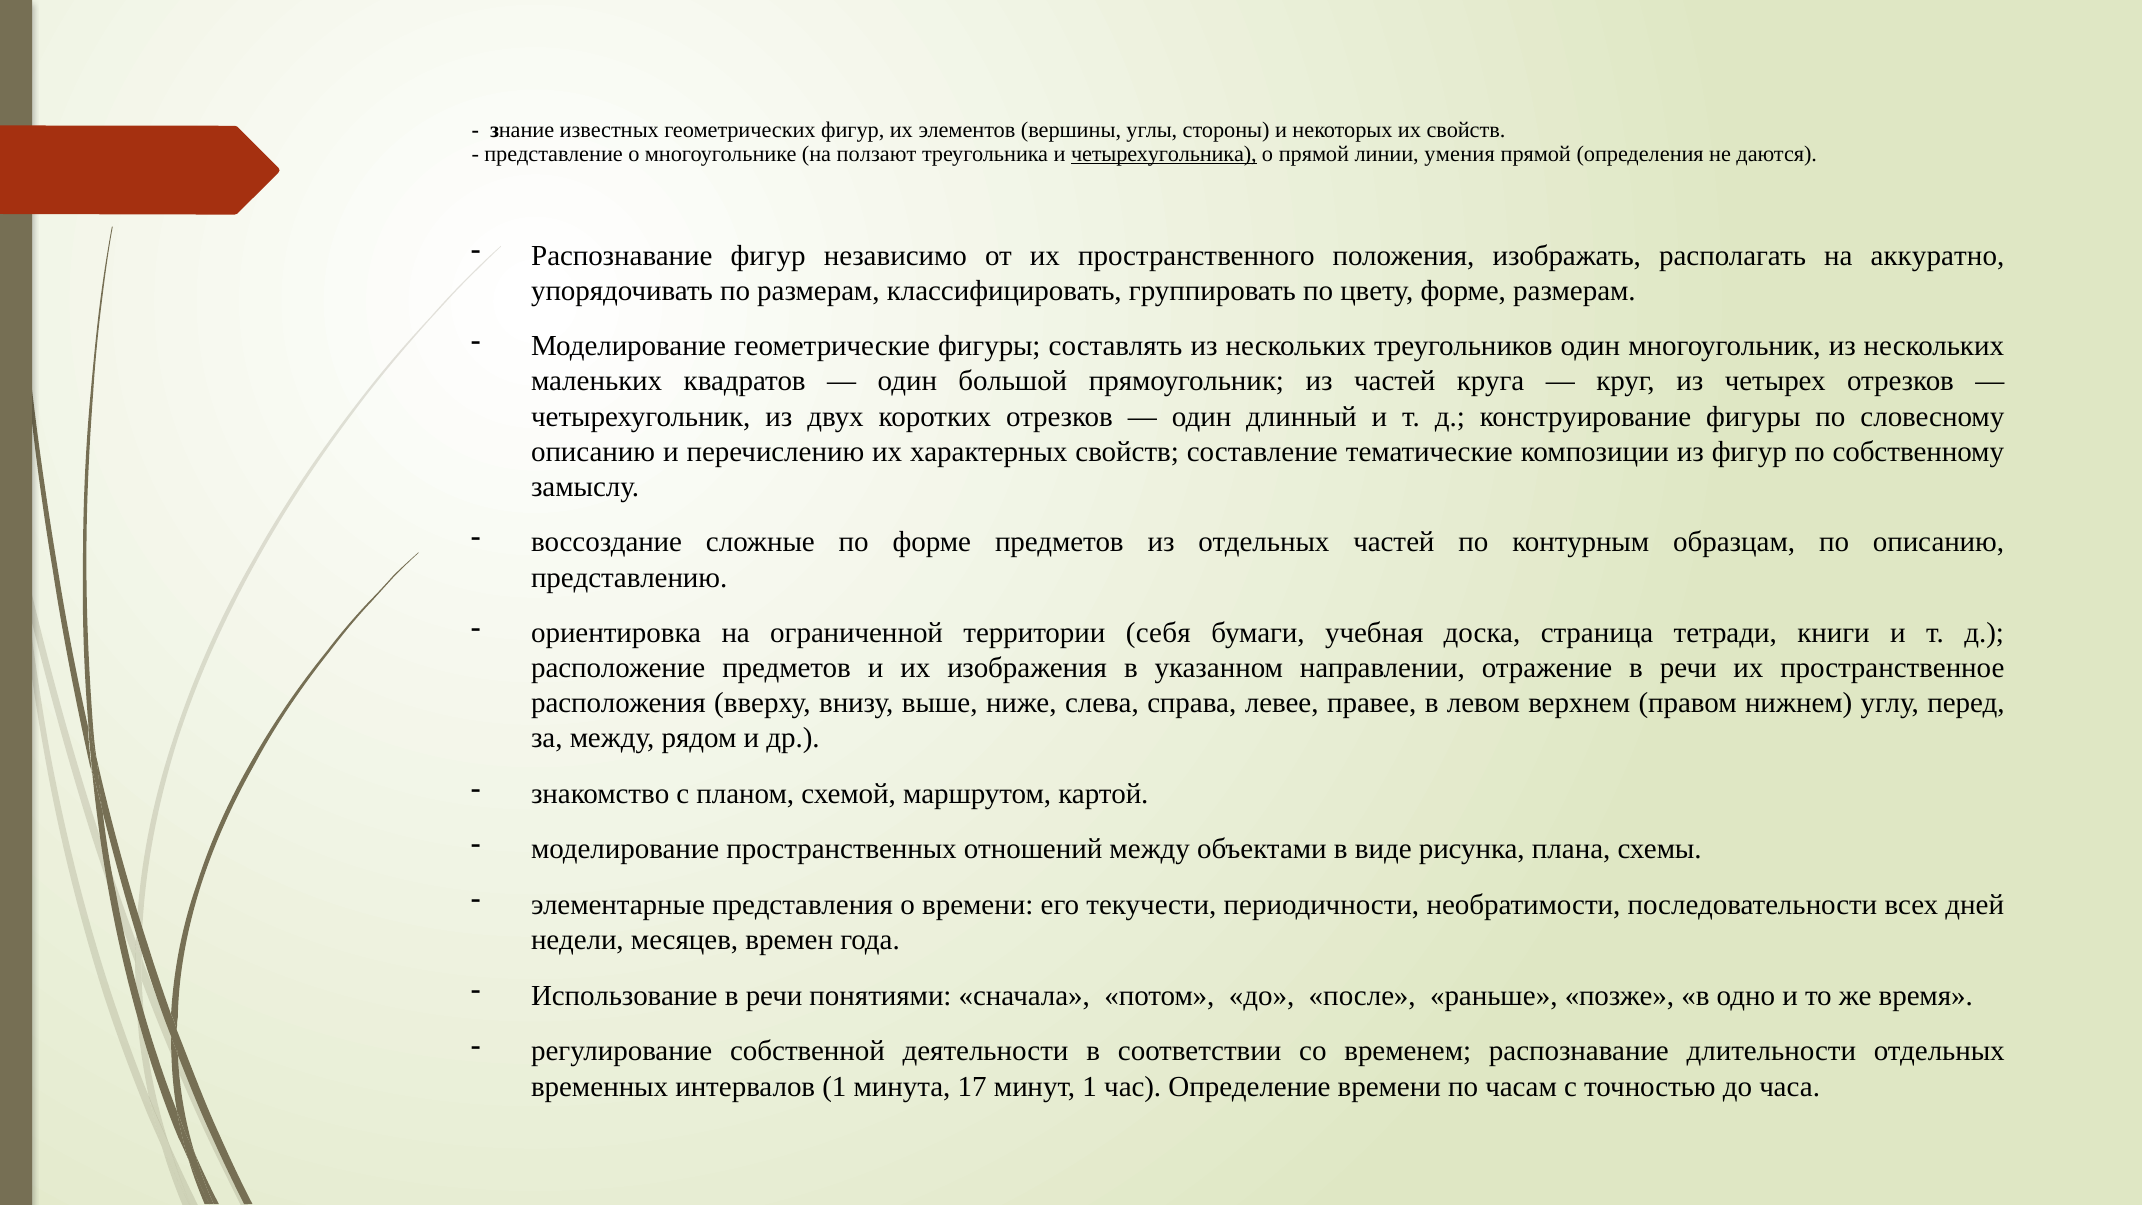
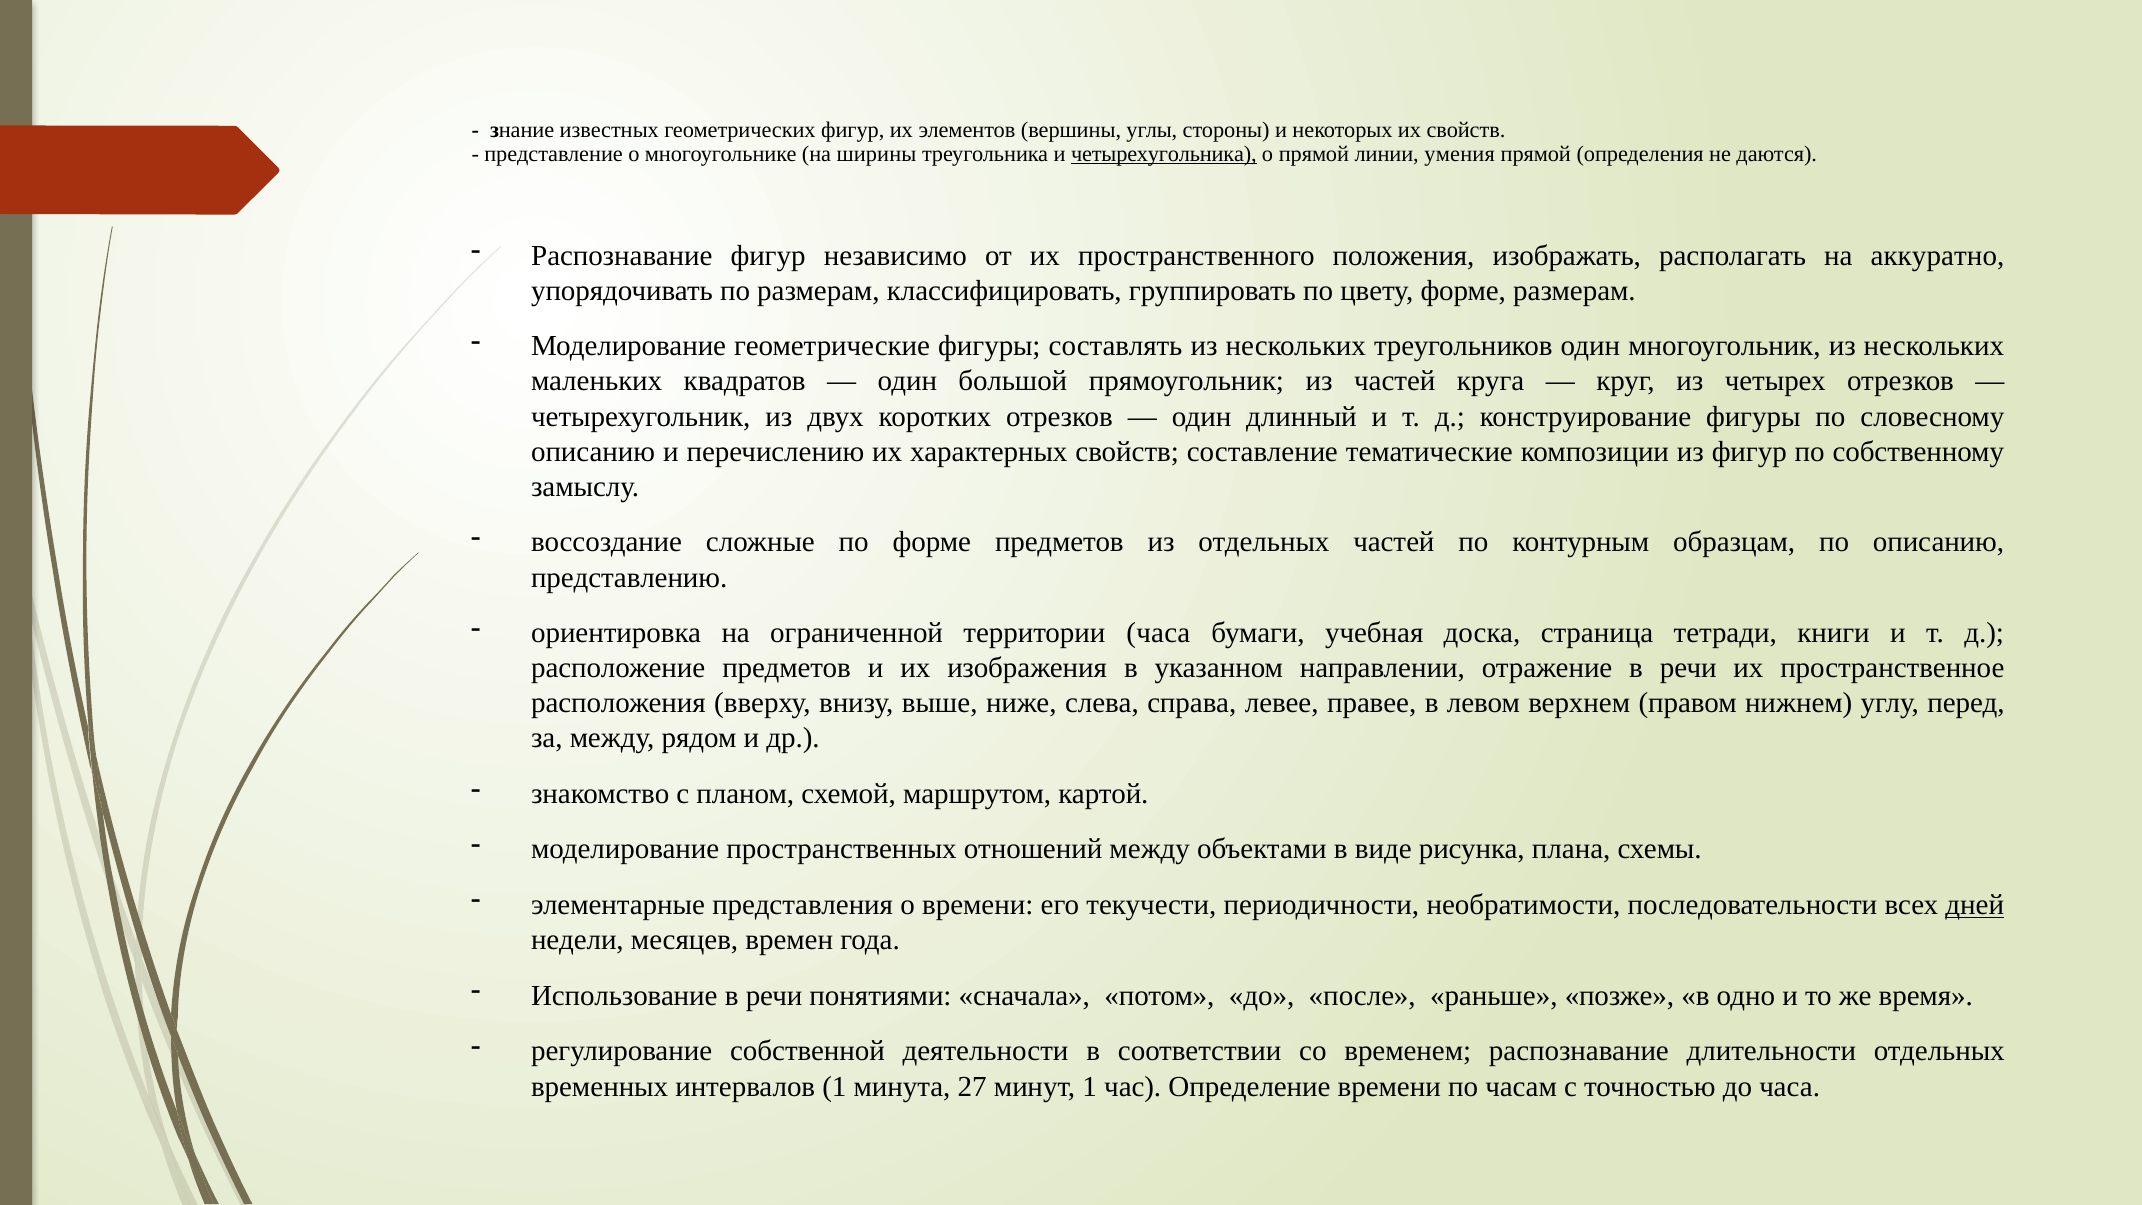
ползают: ползают -> ширины
территории себя: себя -> часа
дней underline: none -> present
17: 17 -> 27
